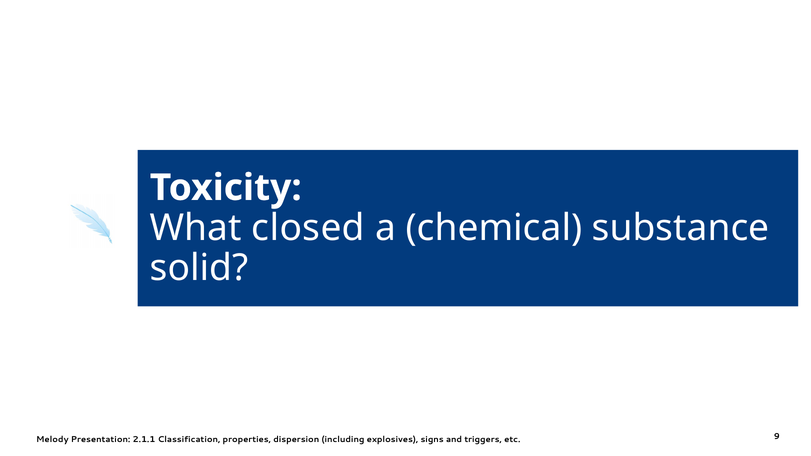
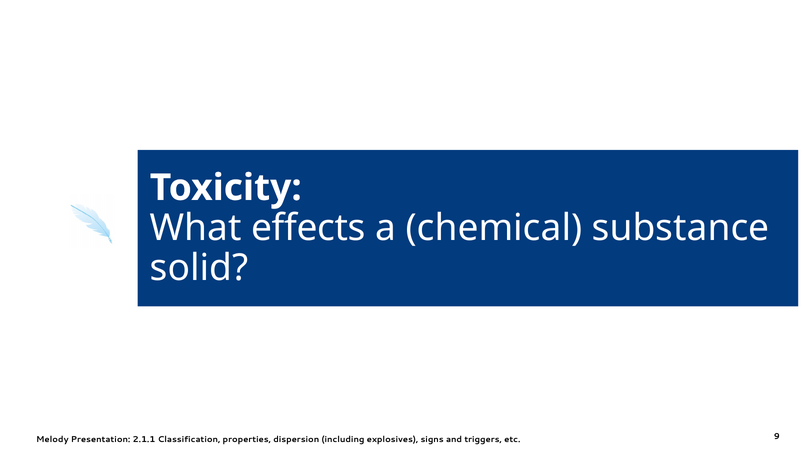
closed: closed -> effects
